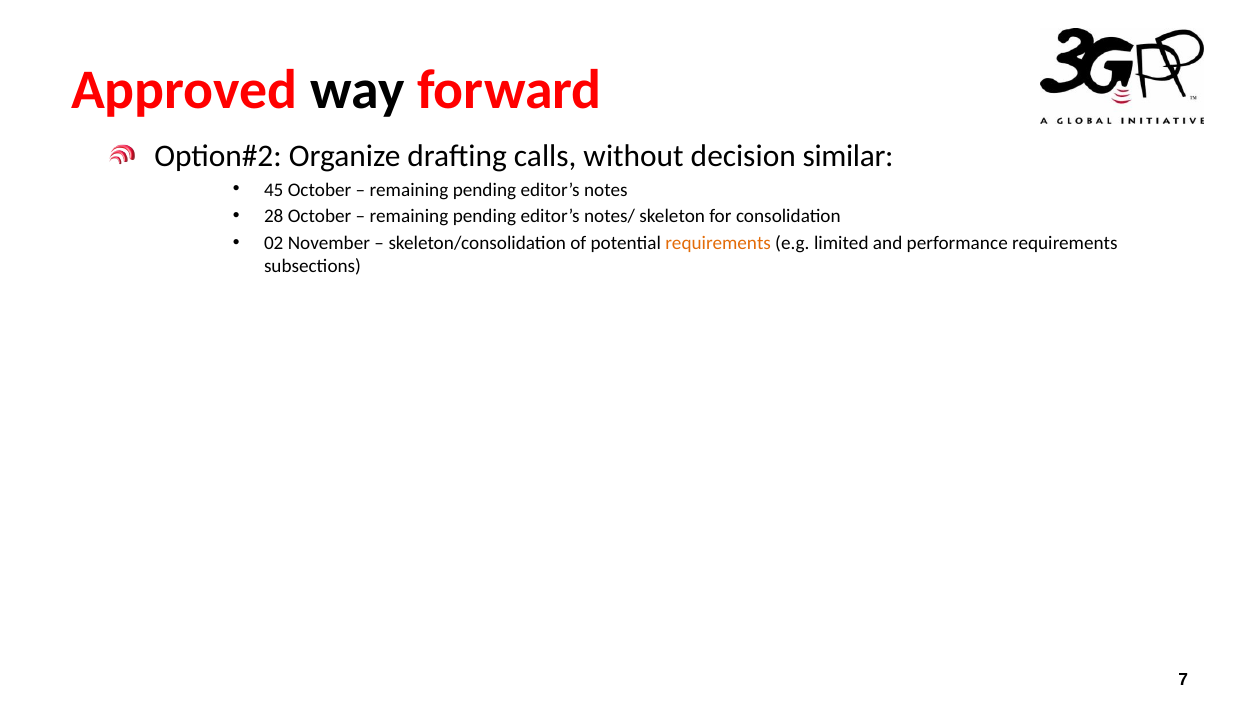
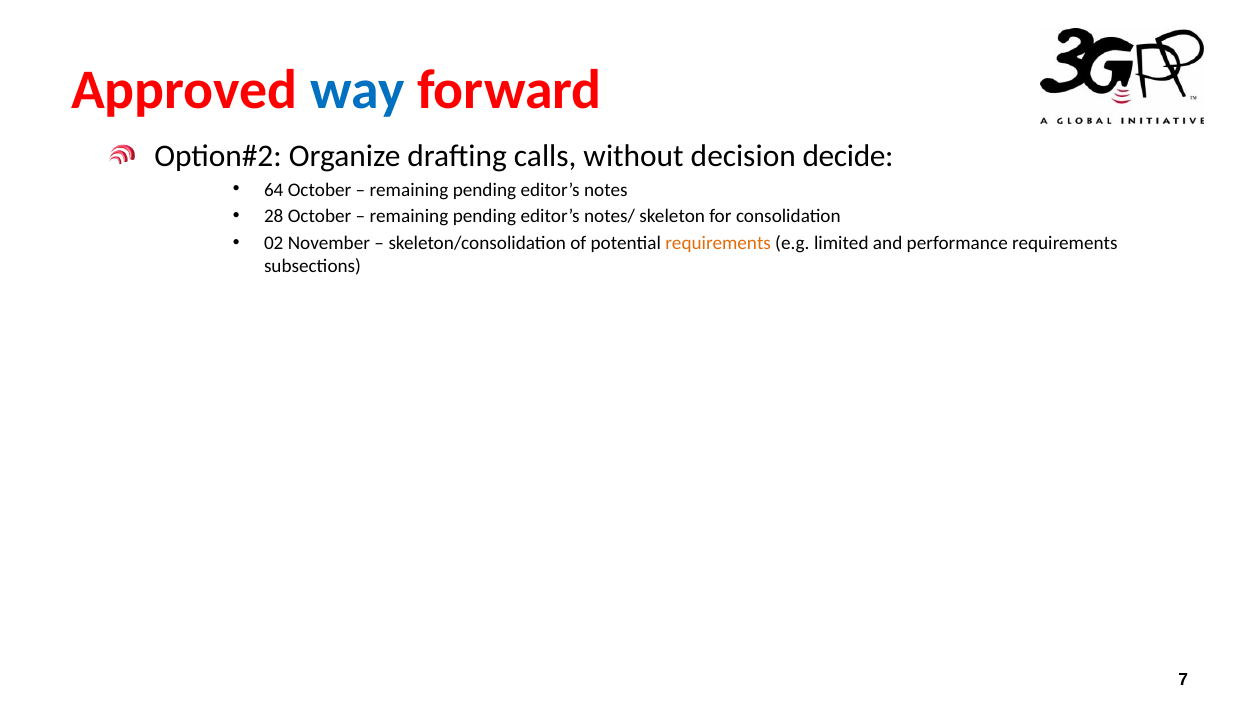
way colour: black -> blue
similar: similar -> decide
45: 45 -> 64
